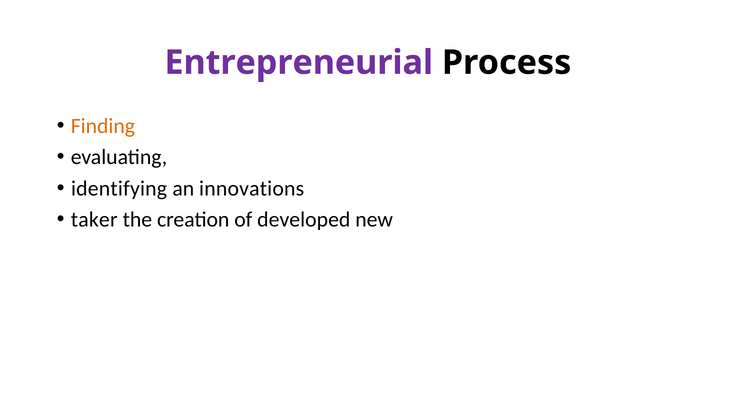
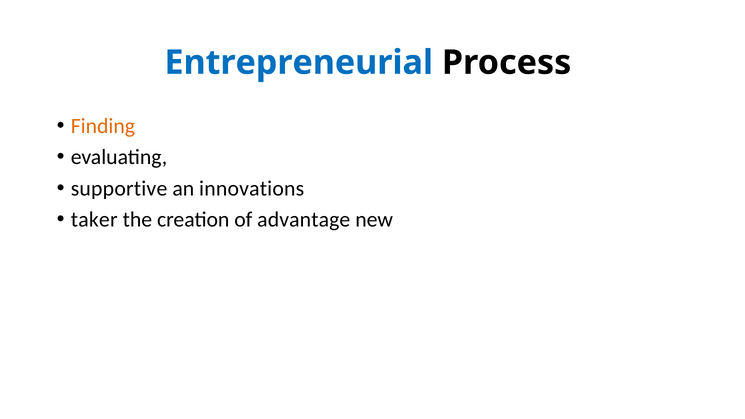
Entrepreneurial colour: purple -> blue
identifying: identifying -> supportive
developed: developed -> advantage
